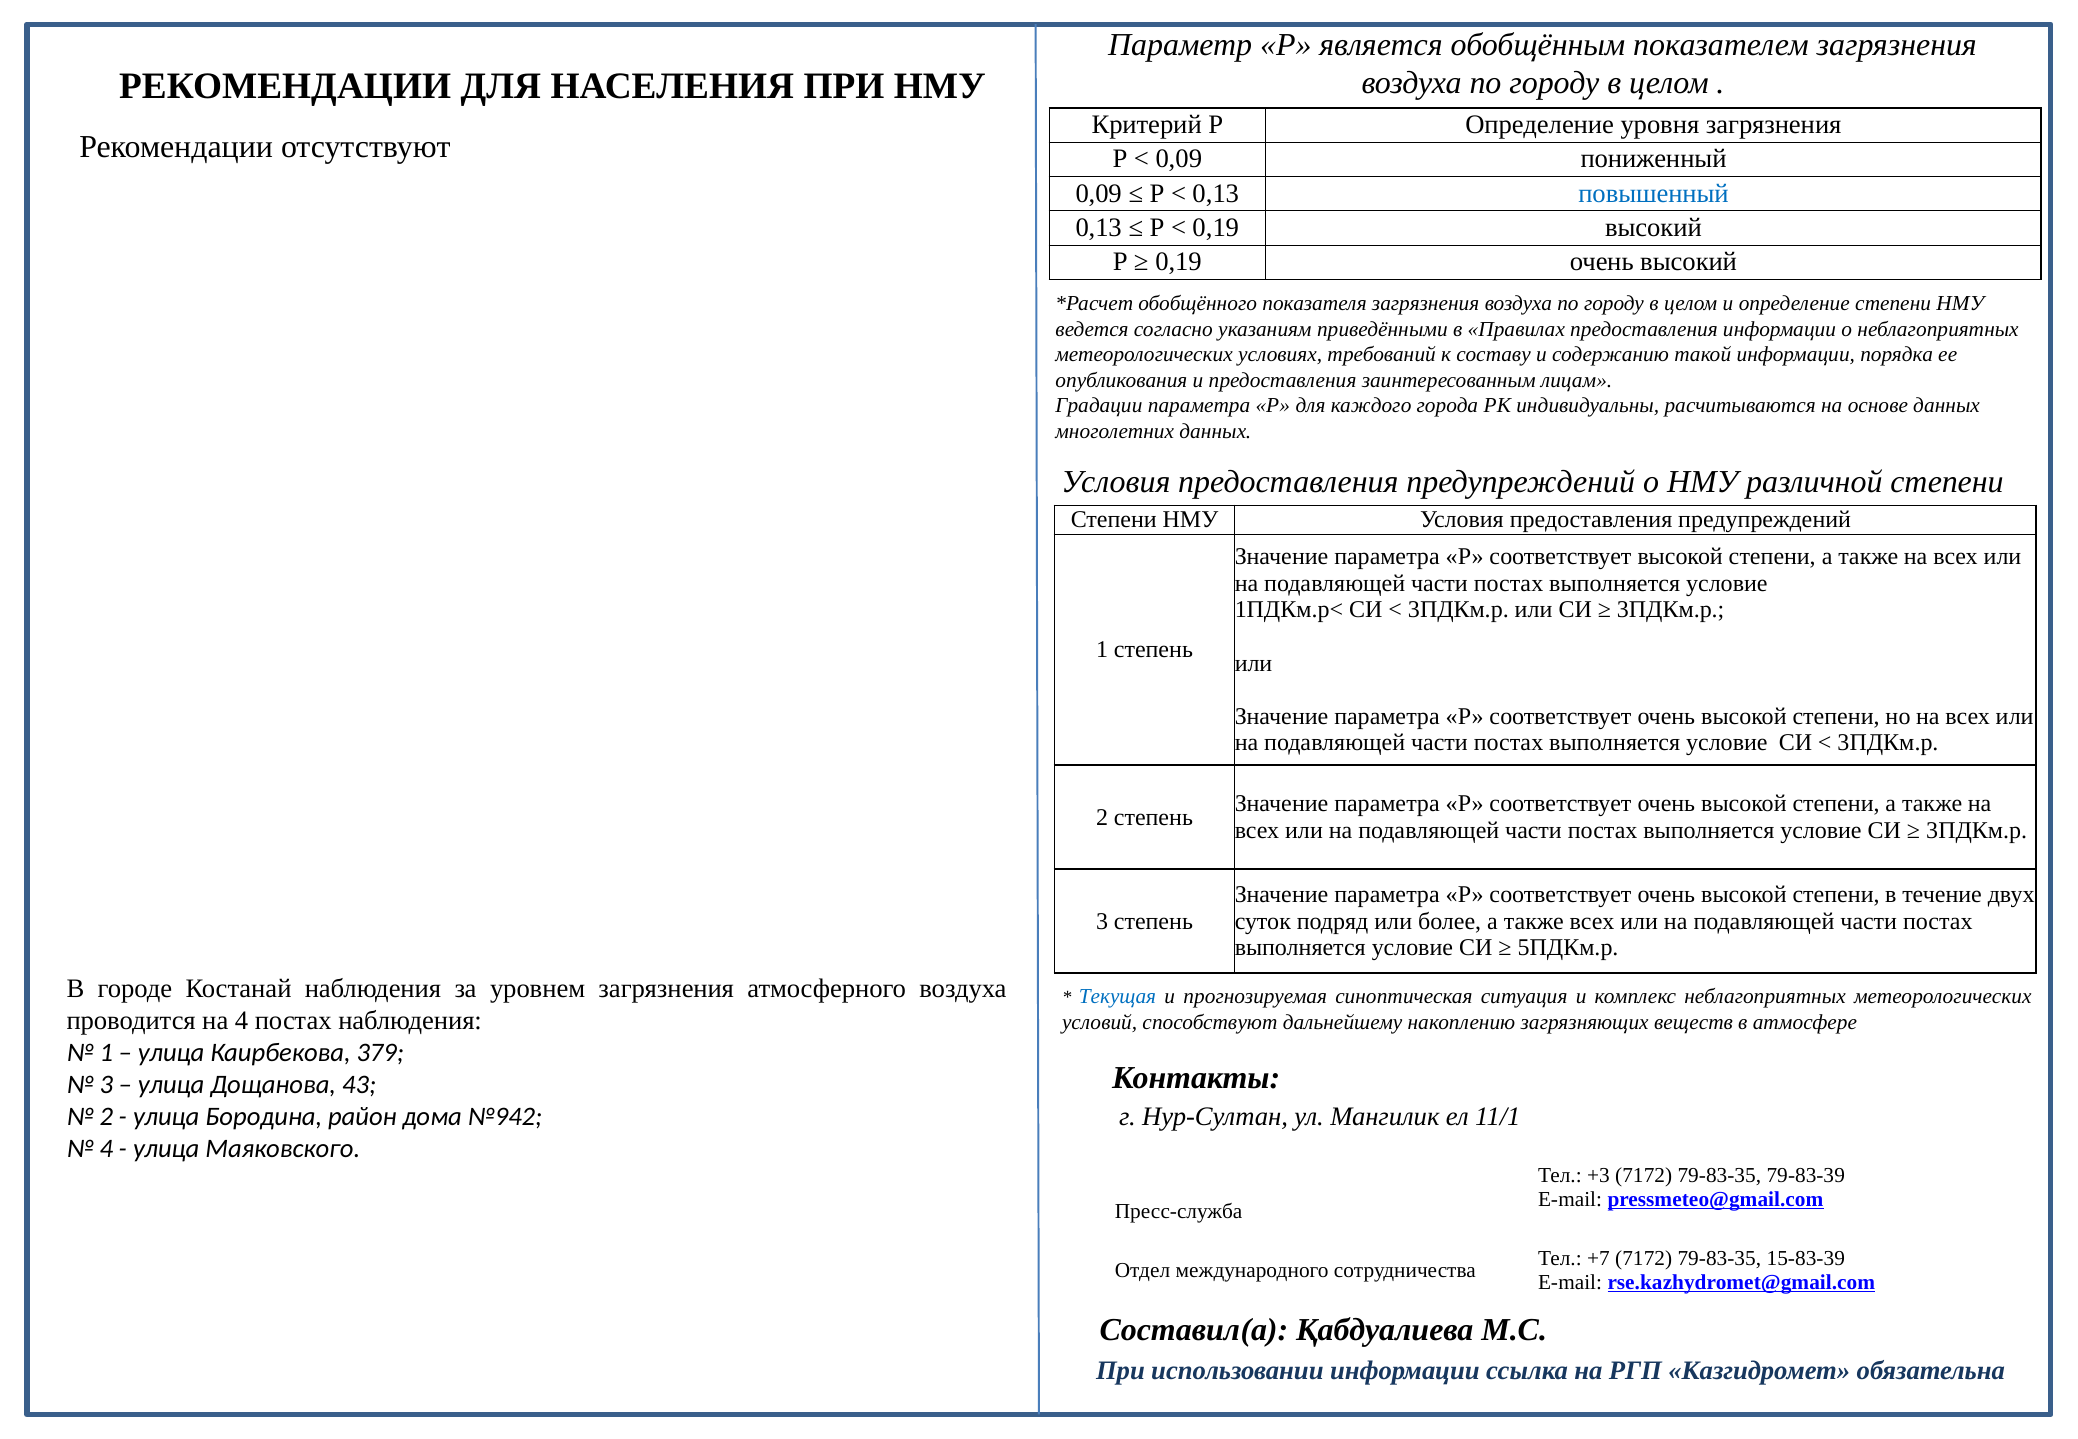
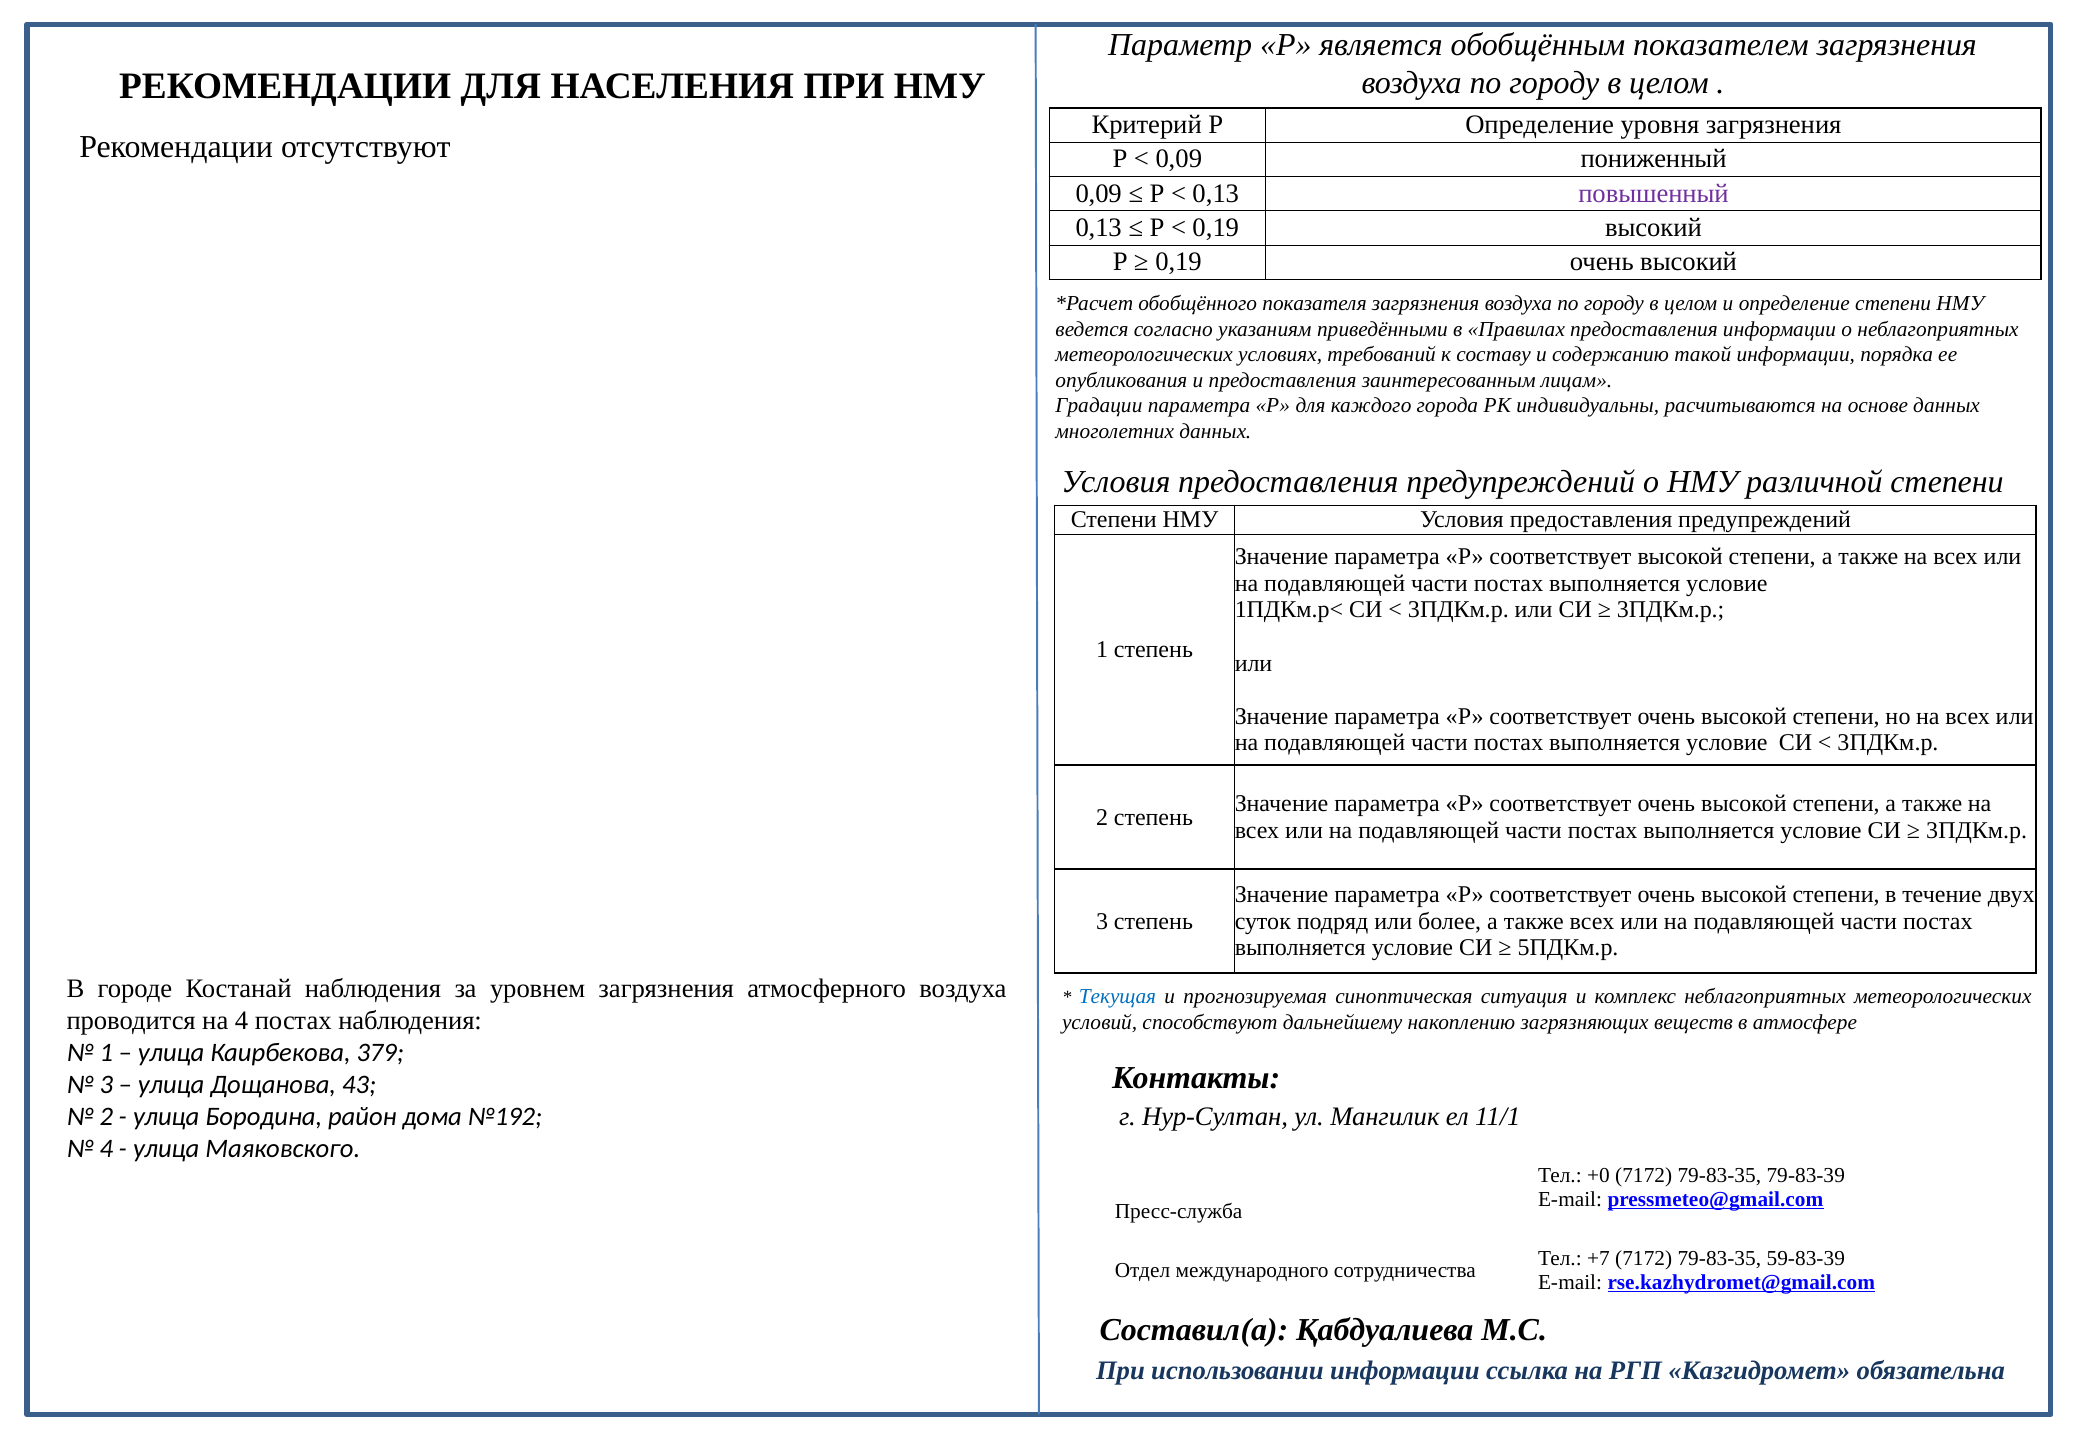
повышенный colour: blue -> purple
№942: №942 -> №192
+3: +3 -> +0
15-83-39: 15-83-39 -> 59-83-39
